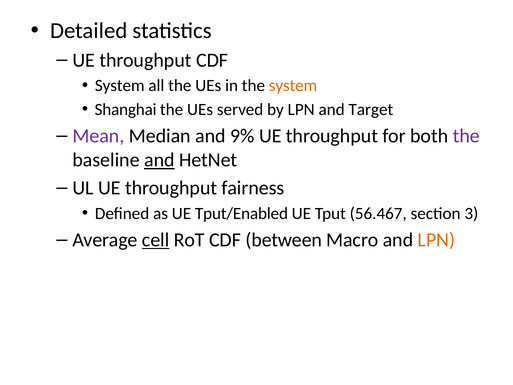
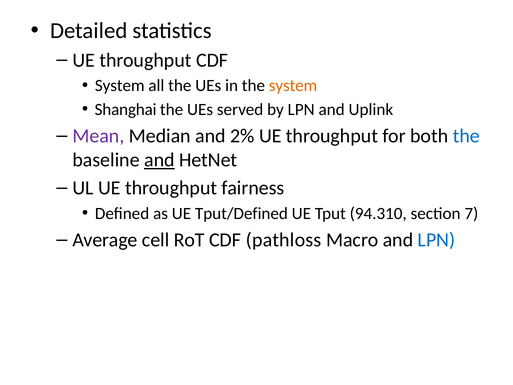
Target: Target -> Uplink
9%: 9% -> 2%
the at (466, 136) colour: purple -> blue
Tput/Enabled: Tput/Enabled -> Tput/Defined
56.467: 56.467 -> 94.310
3: 3 -> 7
cell underline: present -> none
between: between -> pathloss
LPN at (436, 240) colour: orange -> blue
